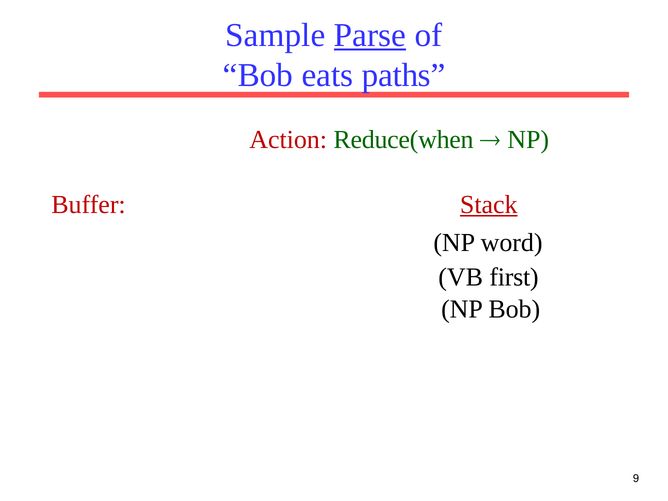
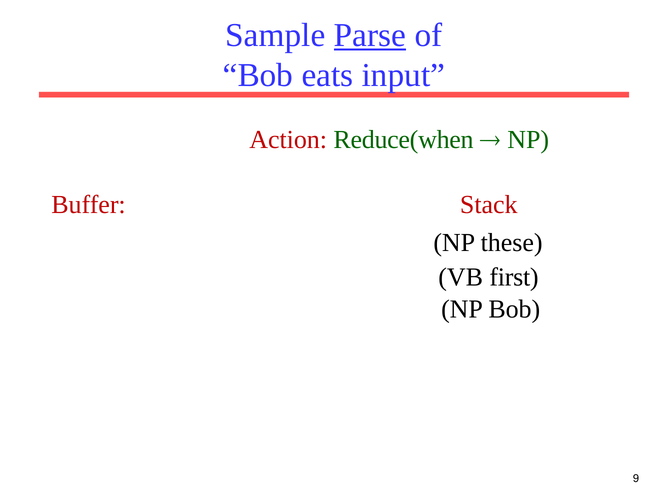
paths: paths -> input
Stack underline: present -> none
word: word -> these
